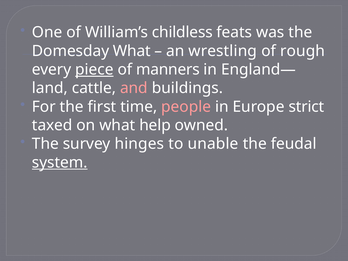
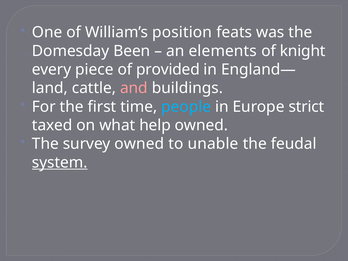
childless: childless -> position
Domesday What: What -> Been
wrestling: wrestling -> elements
rough: rough -> knight
piece underline: present -> none
manners: manners -> provided
people colour: pink -> light blue
survey hinges: hinges -> owned
